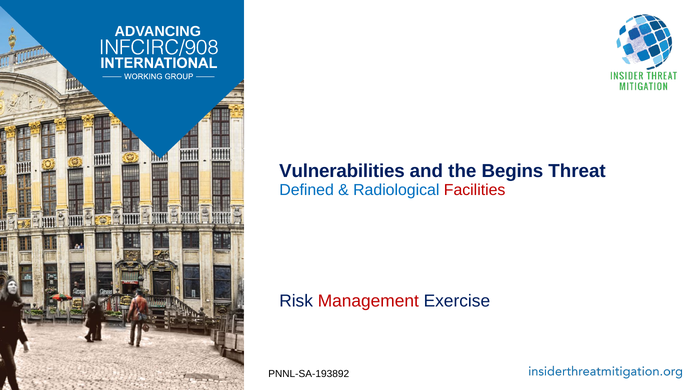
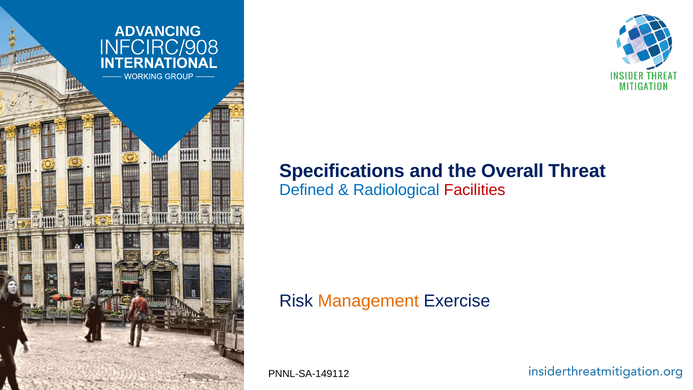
Vulnerabilities: Vulnerabilities -> Specifications
Begins: Begins -> Overall
Management colour: red -> orange
PNNL-SA-193892: PNNL-SA-193892 -> PNNL-SA-149112
